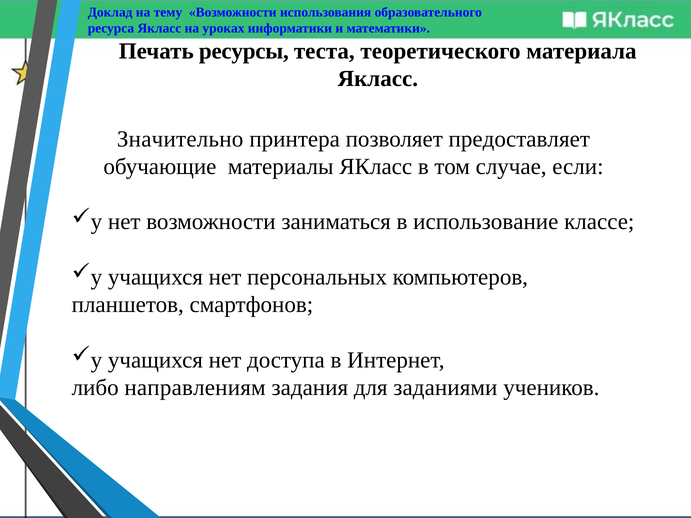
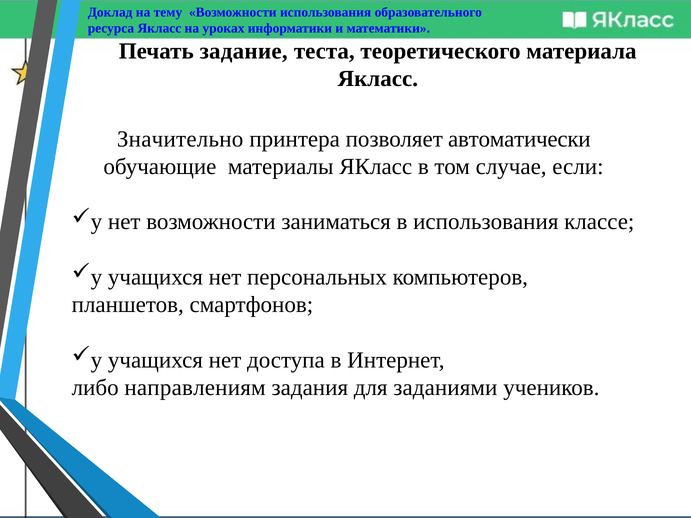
ресурсы: ресурсы -> задание
предоставляет: предоставляет -> автоматически
в использование: использование -> использования
